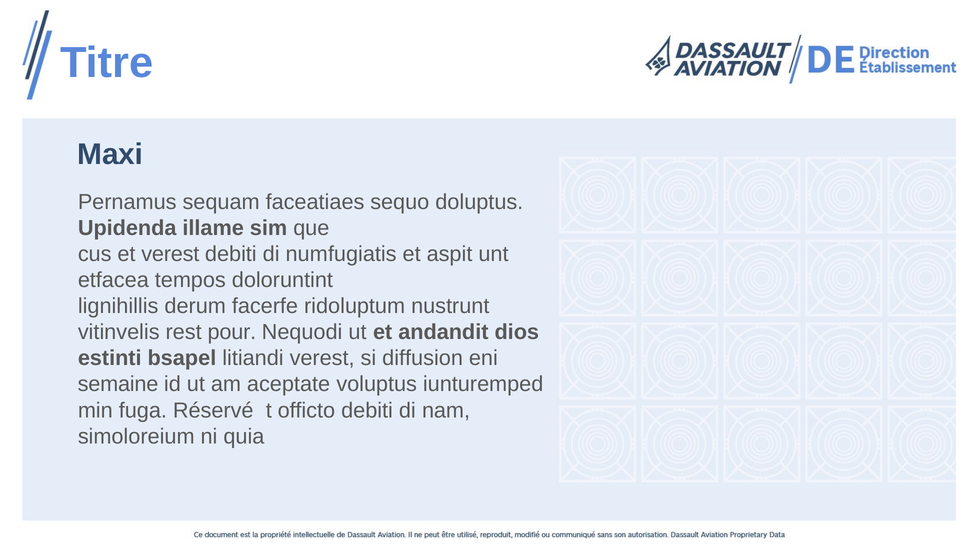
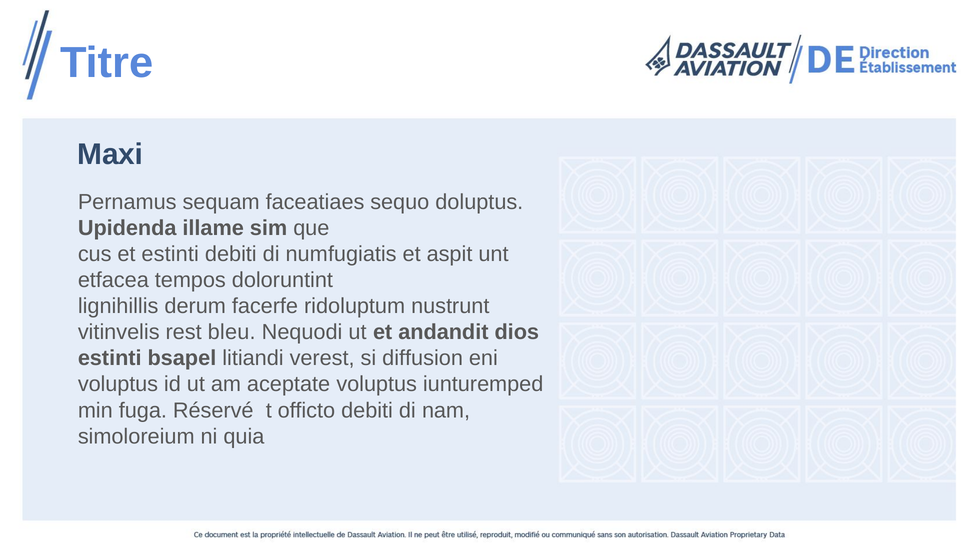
et verest: verest -> estinti
pour: pour -> bleu
semaine at (118, 384): semaine -> voluptus
